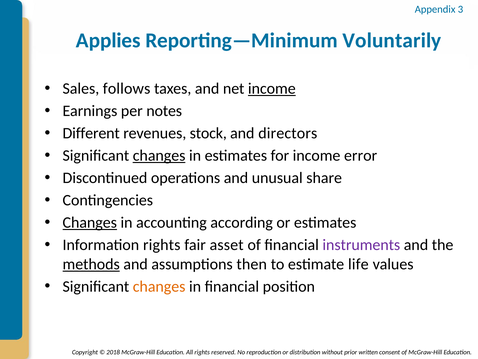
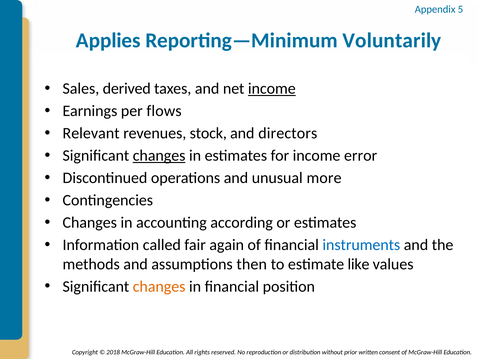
3: 3 -> 5
follows: follows -> derived
notes: notes -> flows
Different: Different -> Relevant
share: share -> more
Changes at (90, 222) underline: present -> none
Information rights: rights -> called
asset: asset -> again
instruments colour: purple -> blue
methods underline: present -> none
life: life -> like
